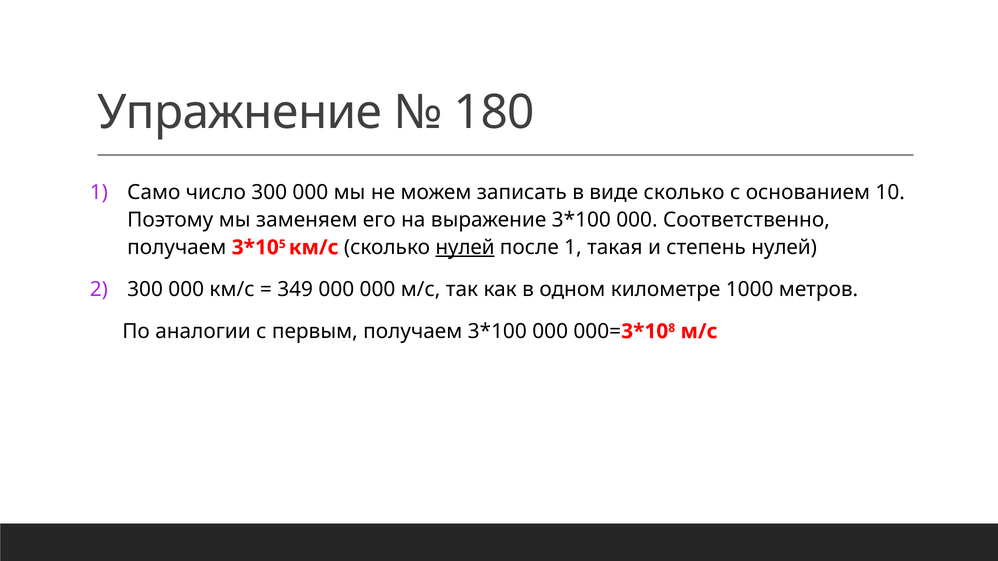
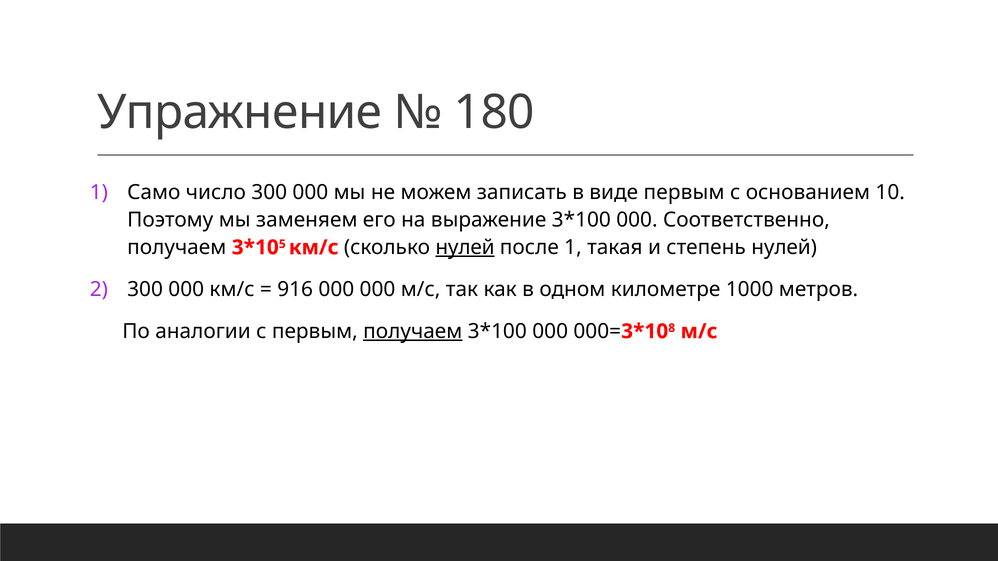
виде сколько: сколько -> первым
349: 349 -> 916
получаем at (413, 332) underline: none -> present
